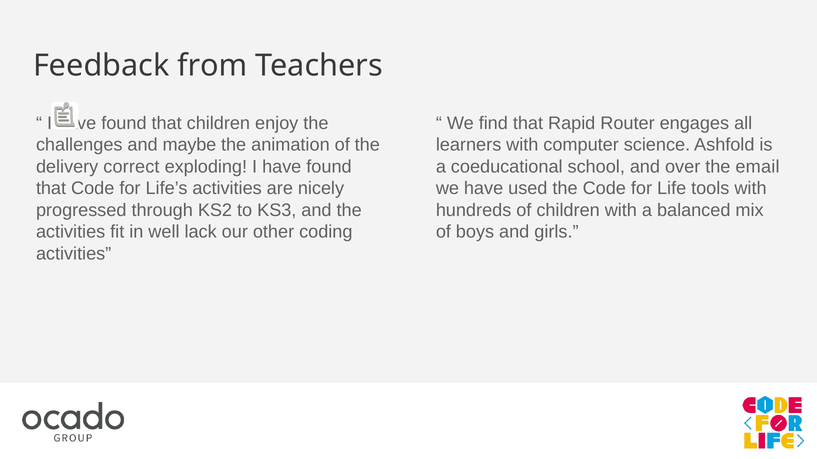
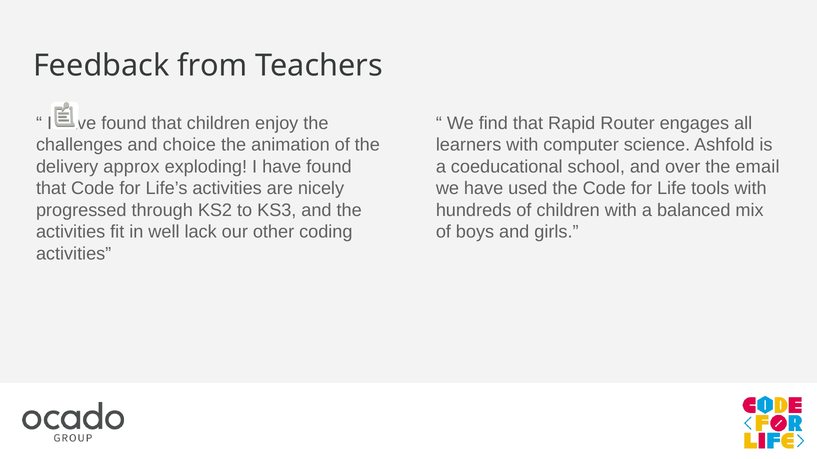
maybe: maybe -> choice
correct: correct -> approx
